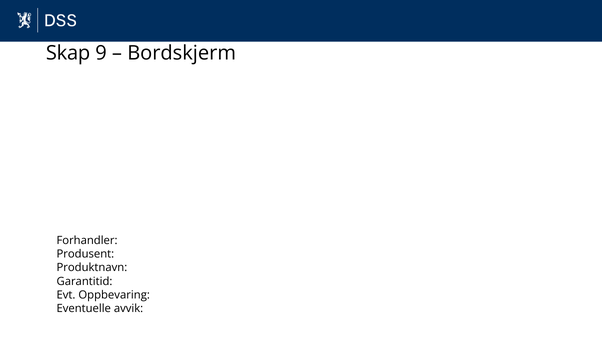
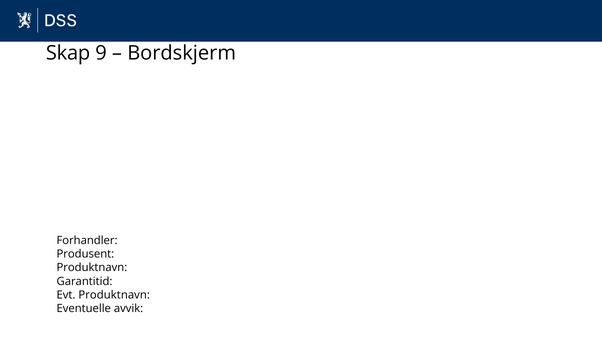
Evt Oppbevaring: Oppbevaring -> Produktnavn
